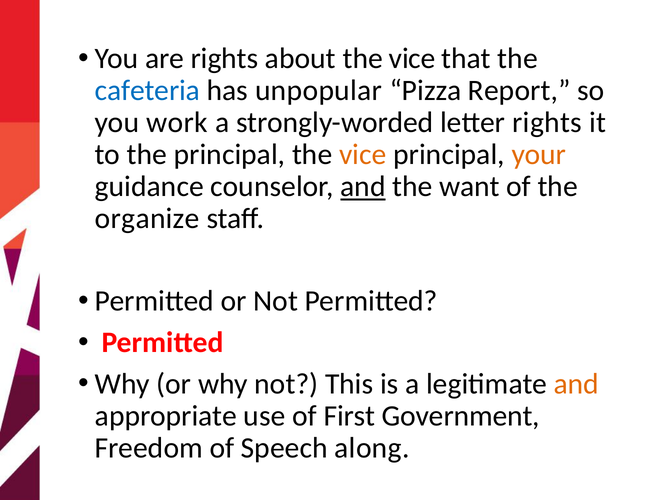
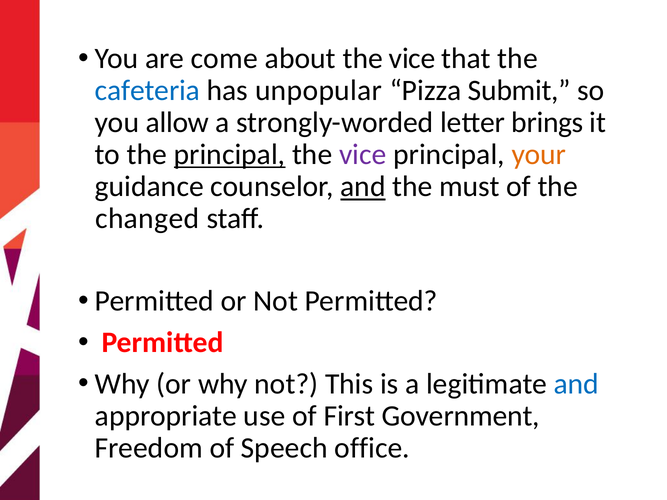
are rights: rights -> come
Report: Report -> Submit
work: work -> allow
letter rights: rights -> brings
principal at (230, 155) underline: none -> present
vice at (363, 155) colour: orange -> purple
want: want -> must
organize: organize -> changed
and at (576, 384) colour: orange -> blue
along: along -> office
